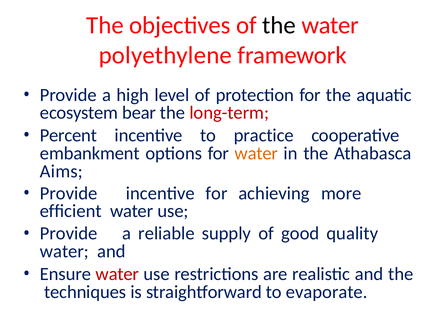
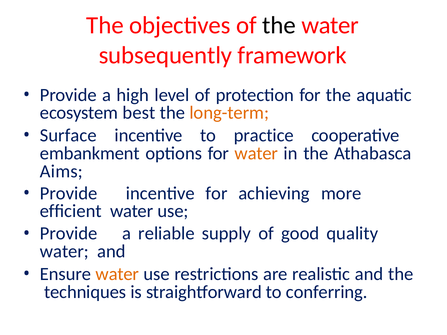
polyethylene: polyethylene -> subsequently
bear: bear -> best
long-term colour: red -> orange
Percent: Percent -> Surface
water at (117, 274) colour: red -> orange
evaporate: evaporate -> conferring
